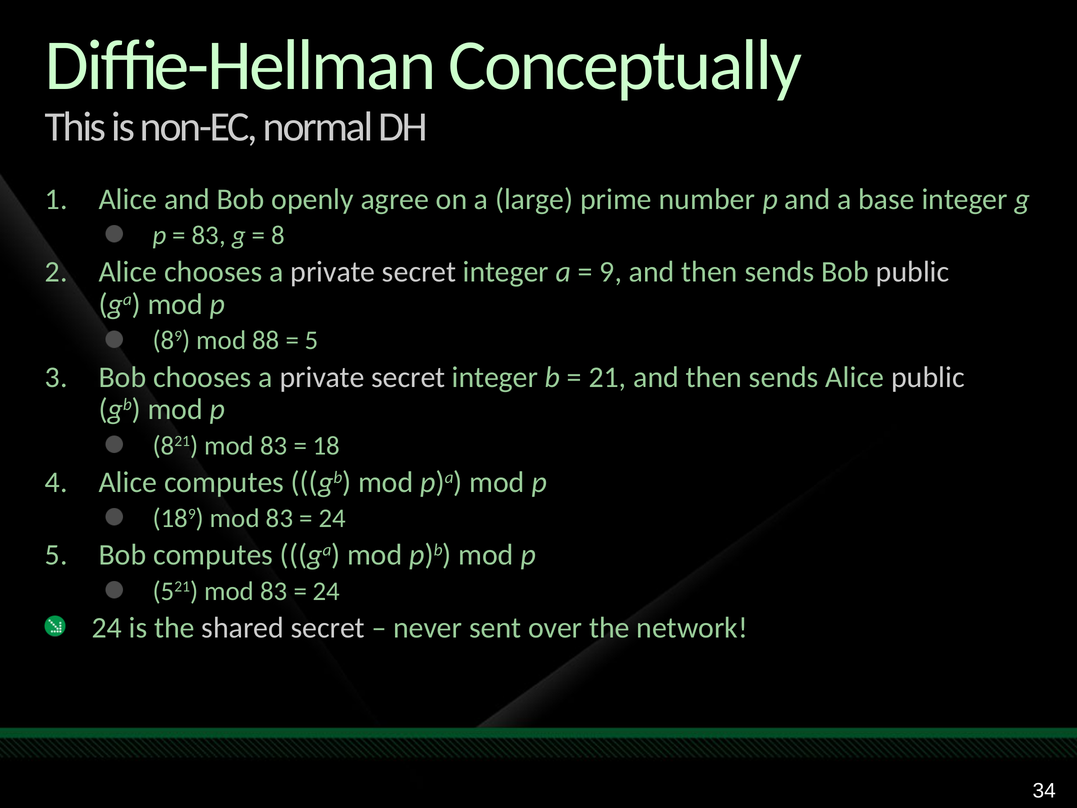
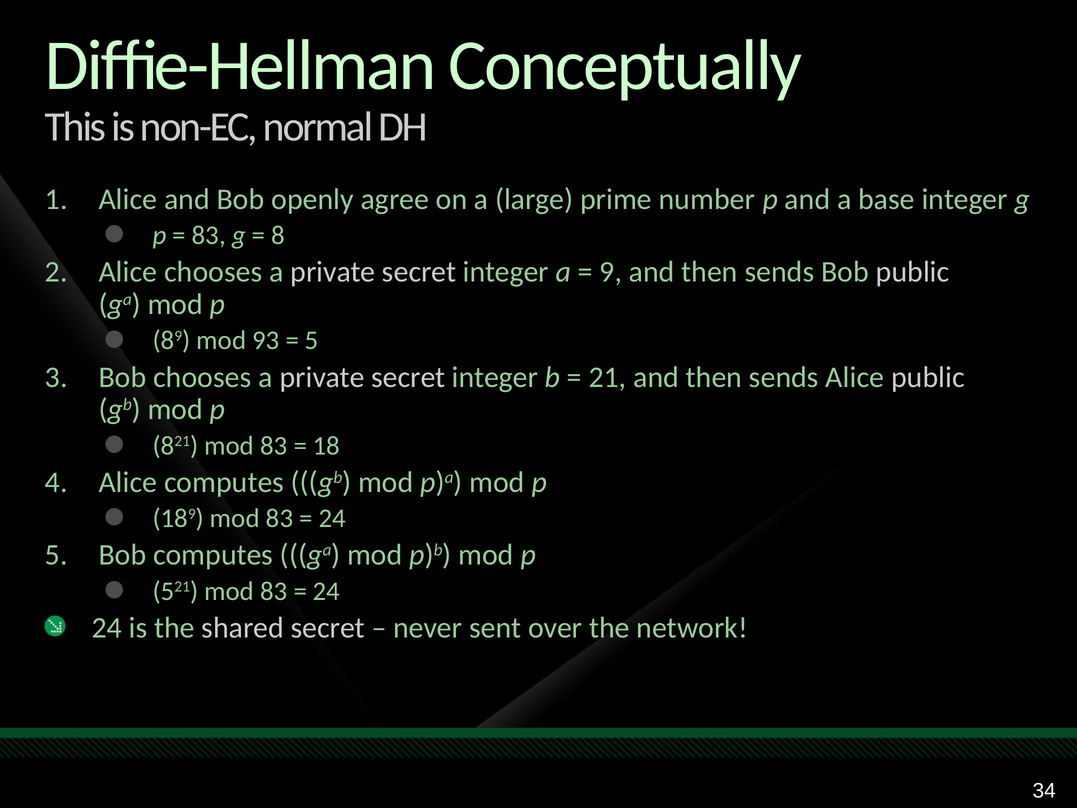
88: 88 -> 93
